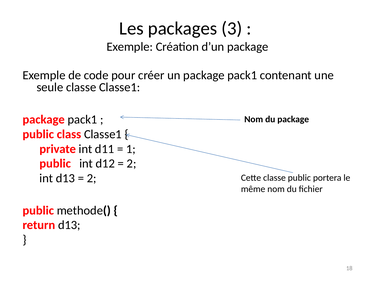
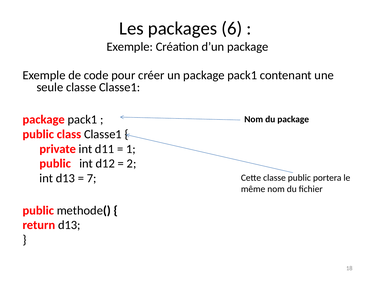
3: 3 -> 6
2 at (92, 178): 2 -> 7
